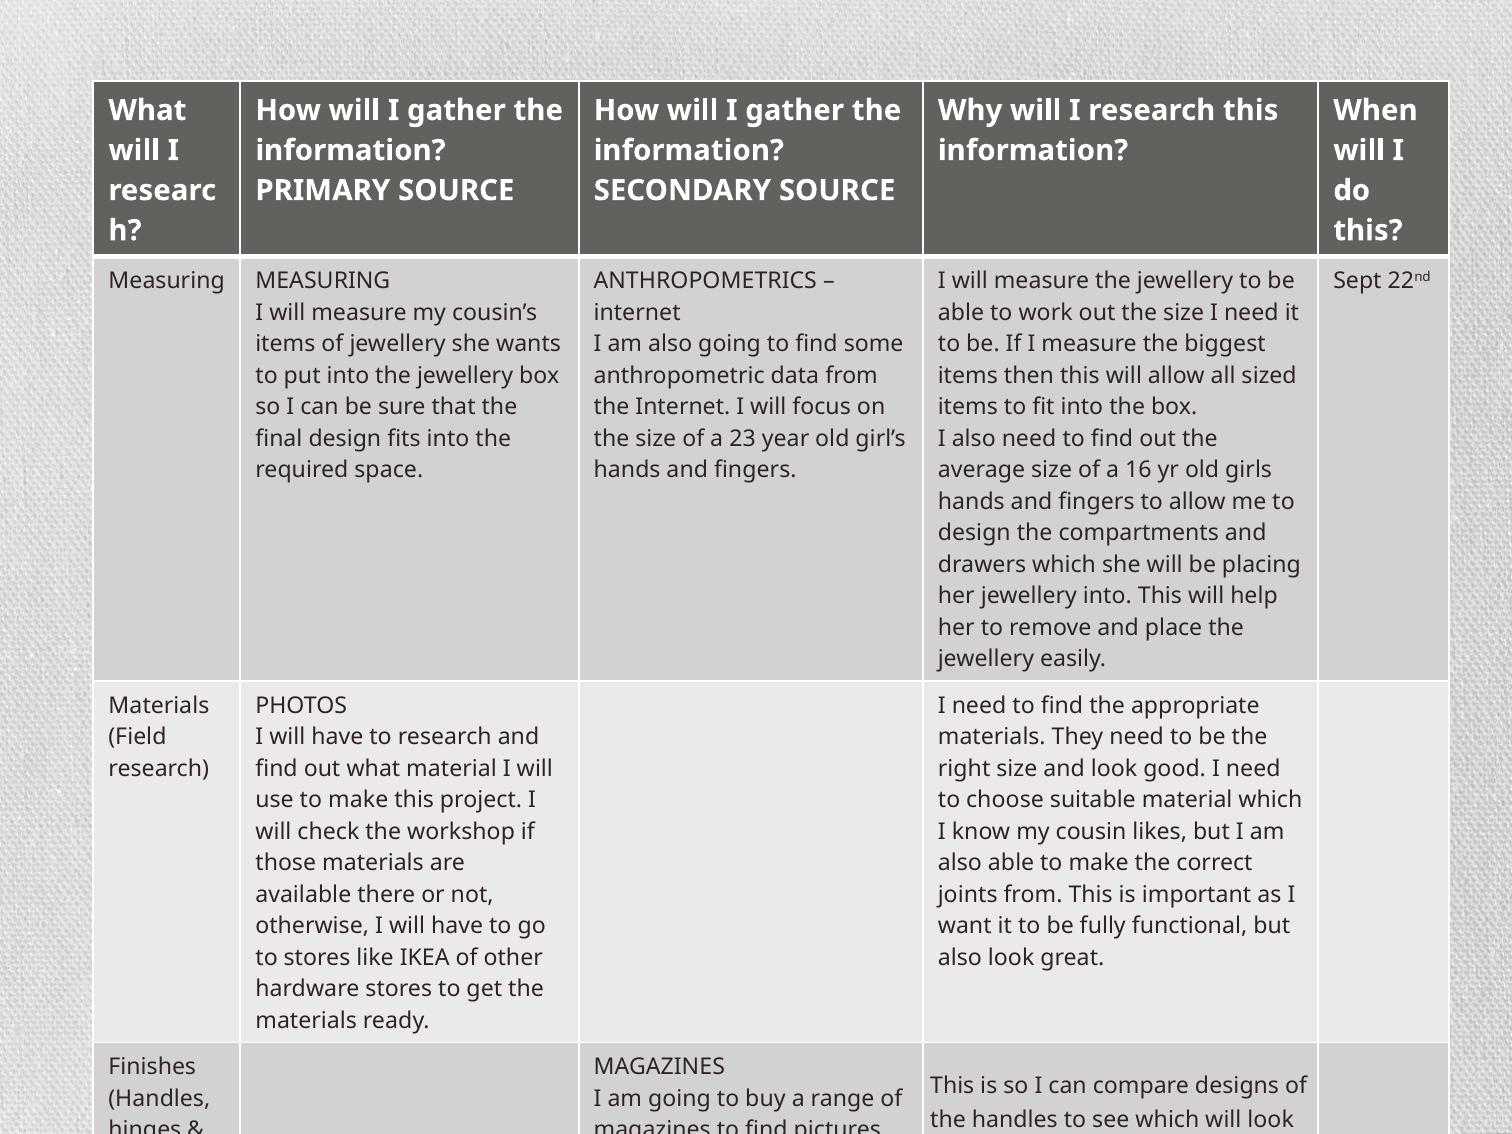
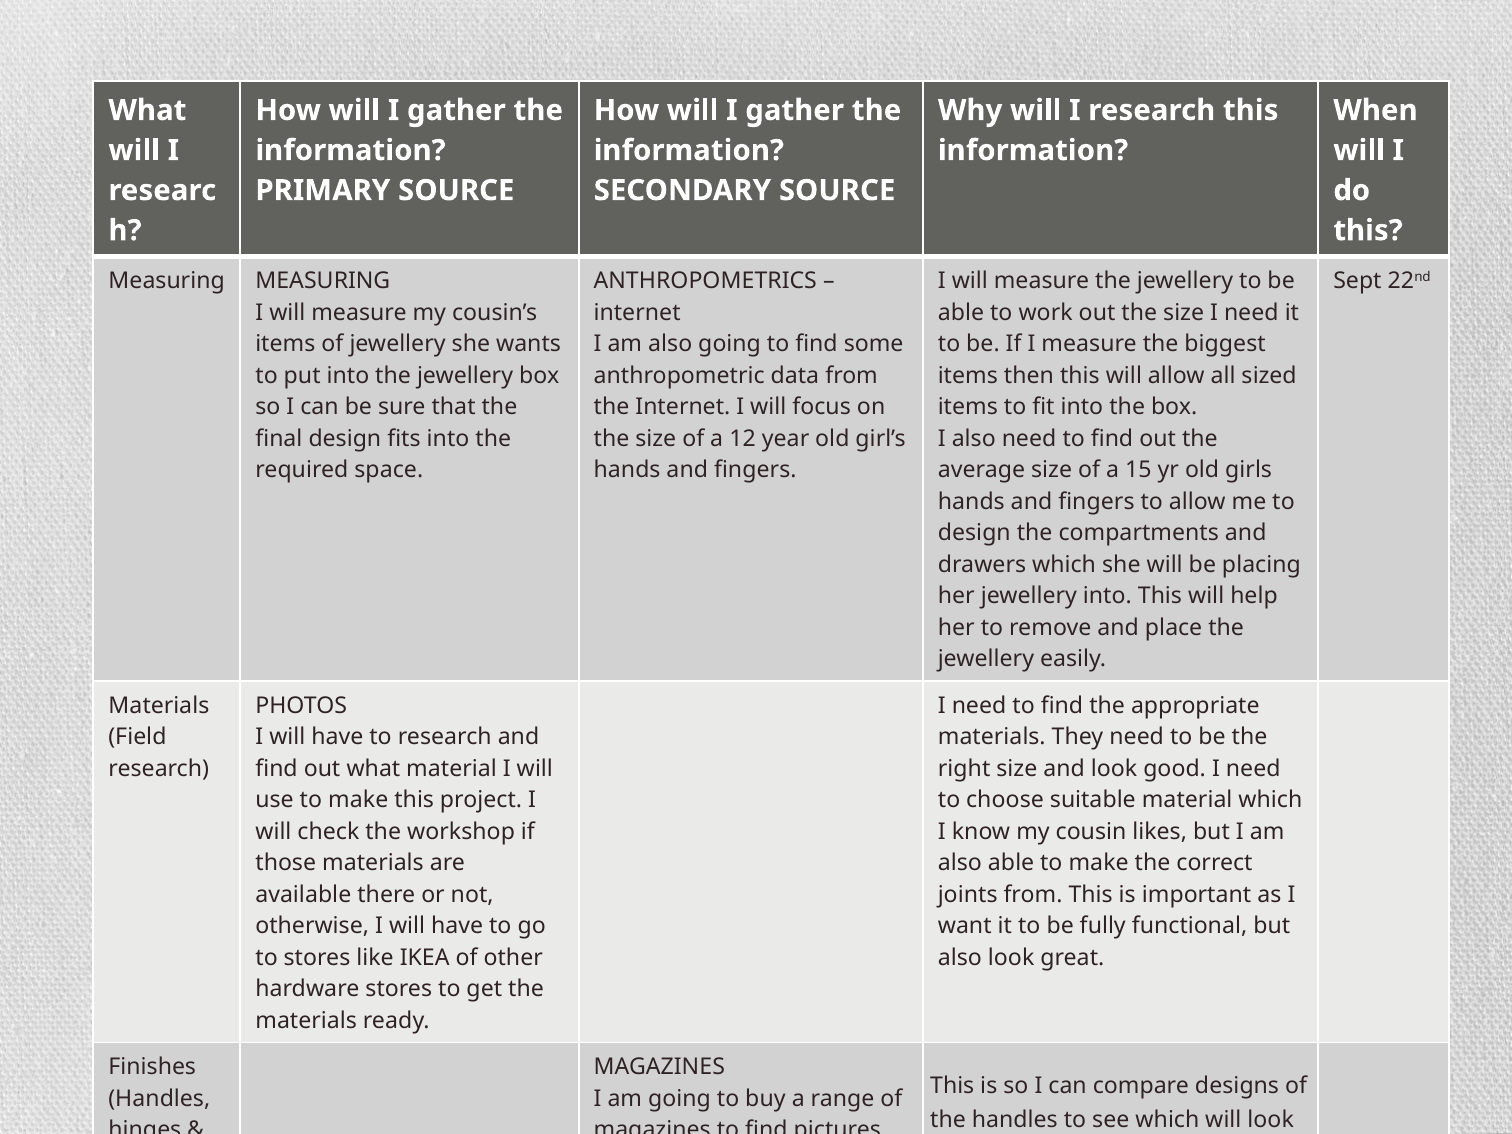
23: 23 -> 12
16: 16 -> 15
